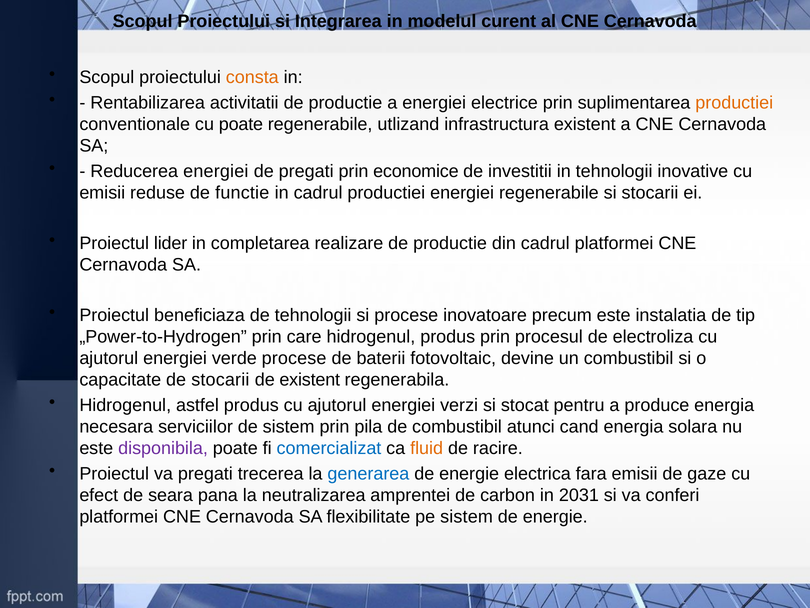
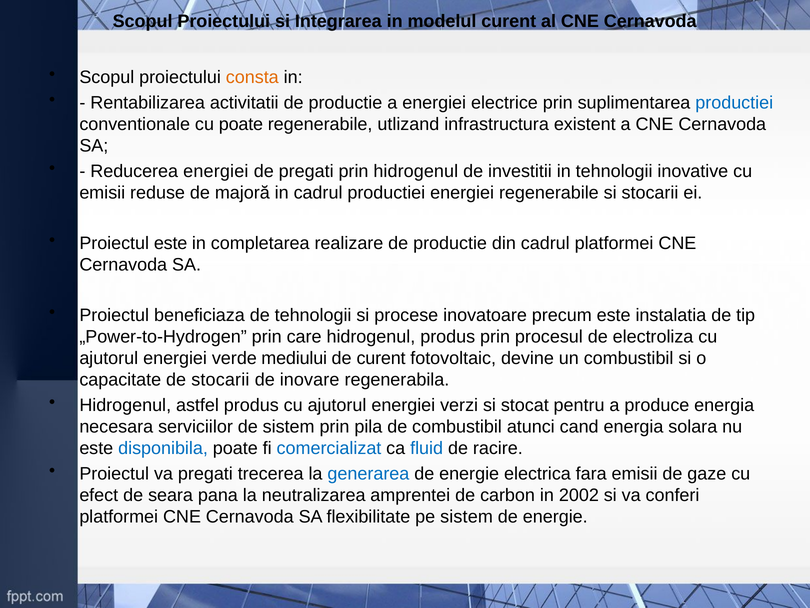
productiei at (734, 103) colour: orange -> blue
prin economice: economice -> hidrogenul
functie: functie -> majoră
Proiectul lider: lider -> este
verde procese: procese -> mediului
de baterii: baterii -> curent
de existent: existent -> inovare
disponibila colour: purple -> blue
fluid colour: orange -> blue
2031: 2031 -> 2002
